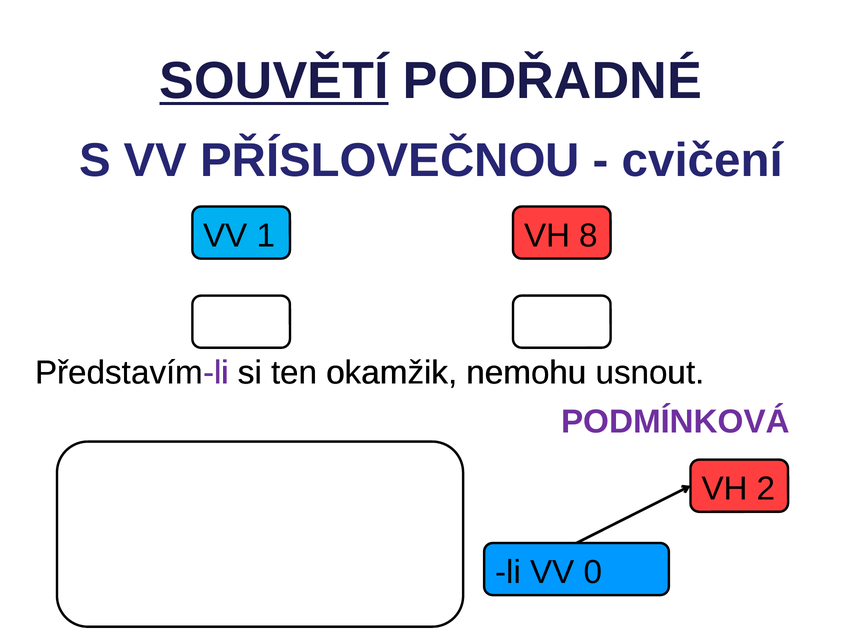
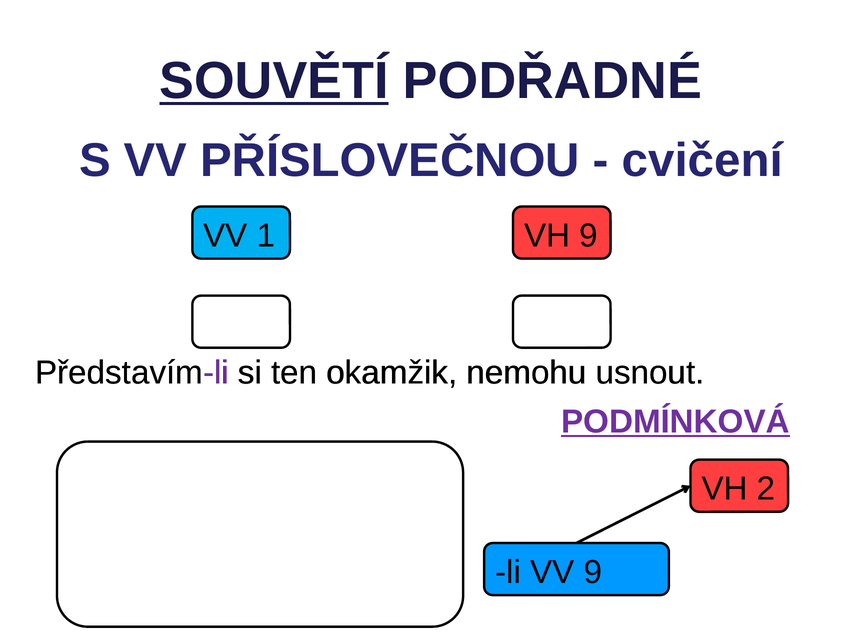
VH 8: 8 -> 9
PODMÍNKOVÁ underline: none -> present
VV 0: 0 -> 9
